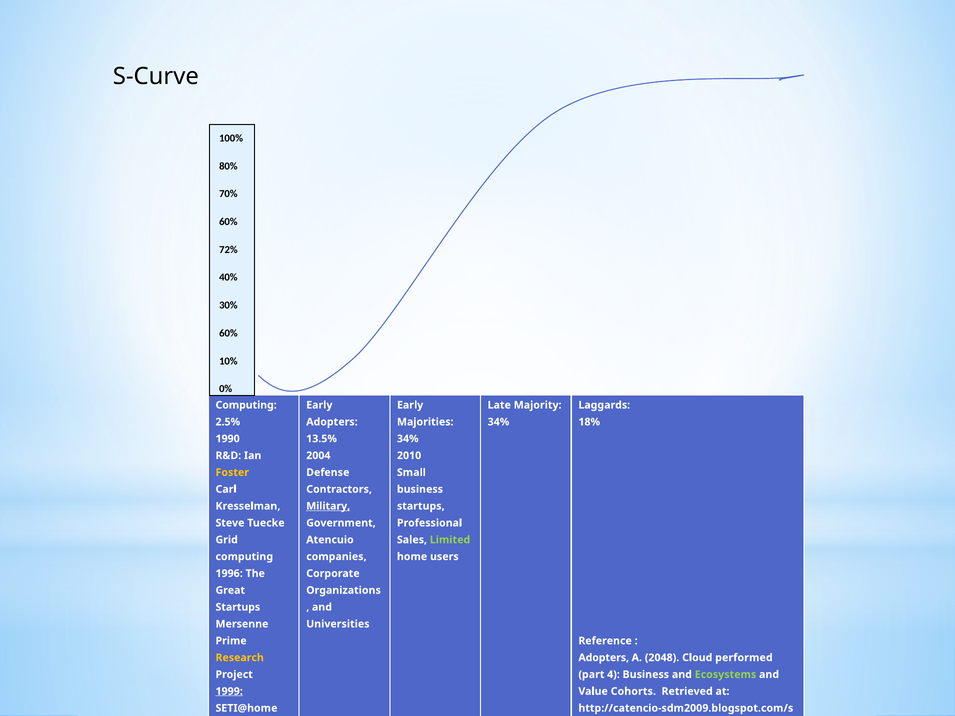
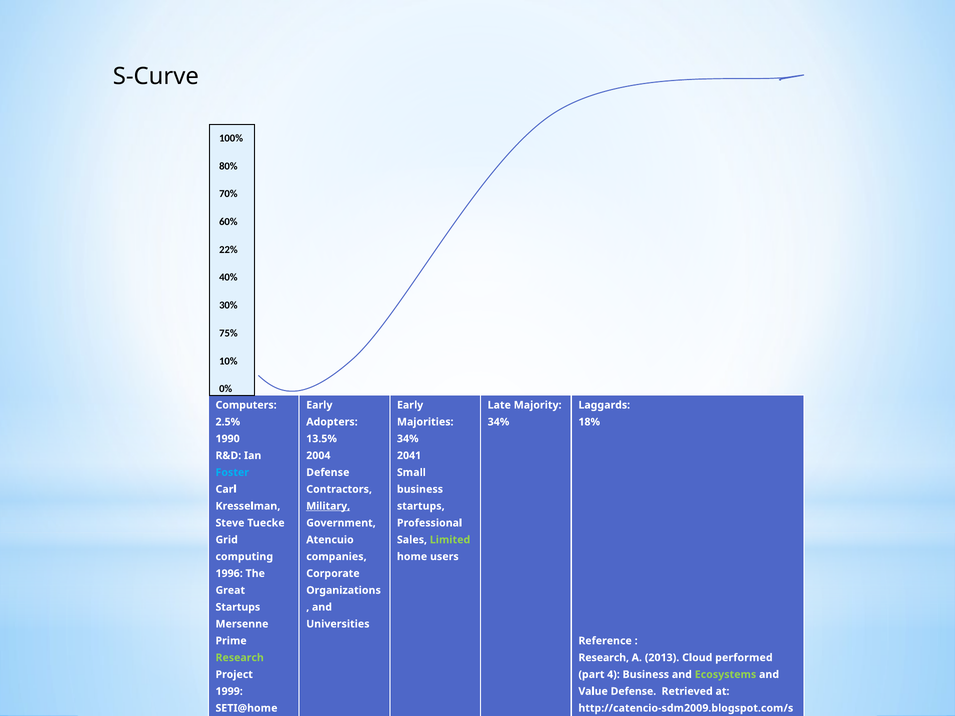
72%: 72% -> 22%
60% at (228, 333): 60% -> 75%
Computing at (246, 405): Computing -> Computers
2010: 2010 -> 2041
Foster colour: yellow -> light blue
Research at (240, 658) colour: yellow -> light green
Adopters at (604, 658): Adopters -> Research
2048: 2048 -> 2013
1999 underline: present -> none
Value Cohorts: Cohorts -> Defense
